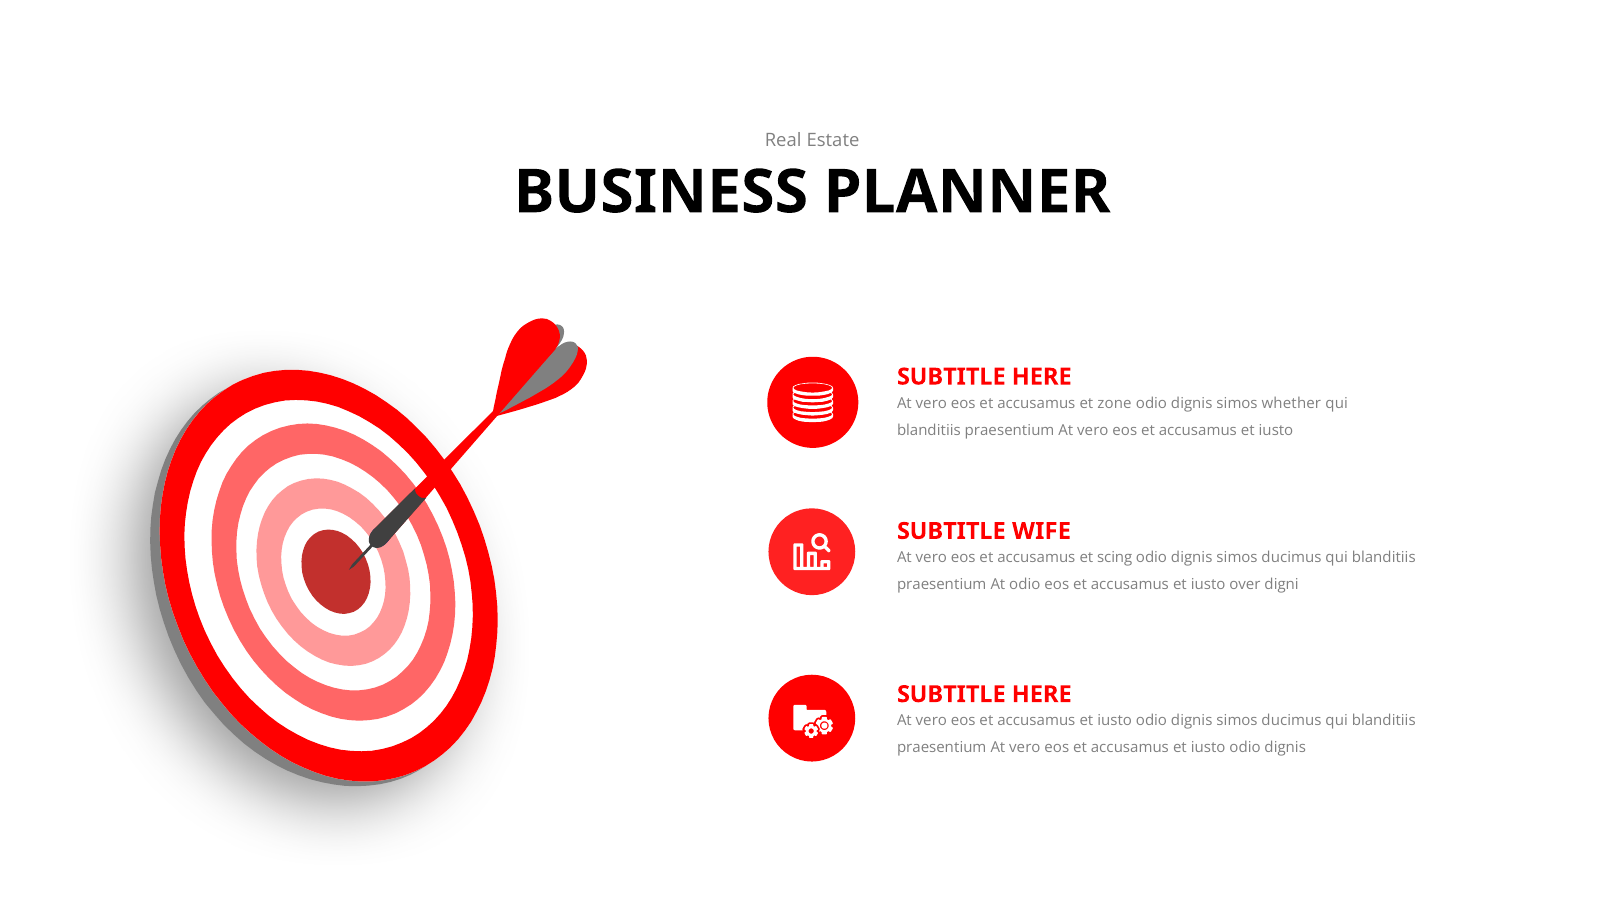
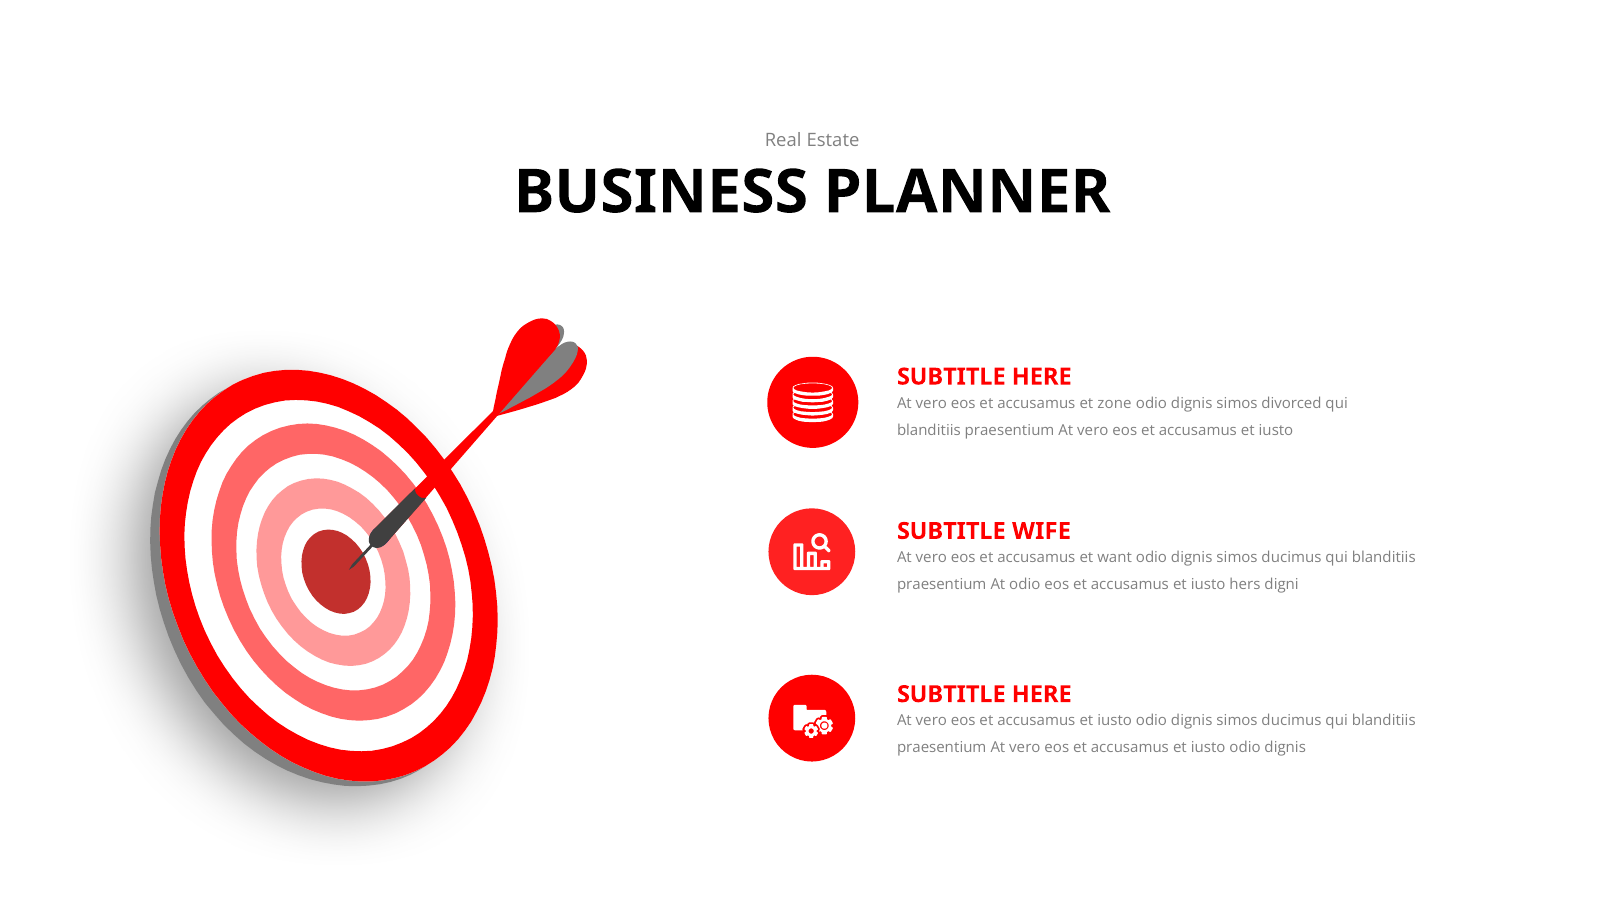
whether: whether -> divorced
scing: scing -> want
over: over -> hers
